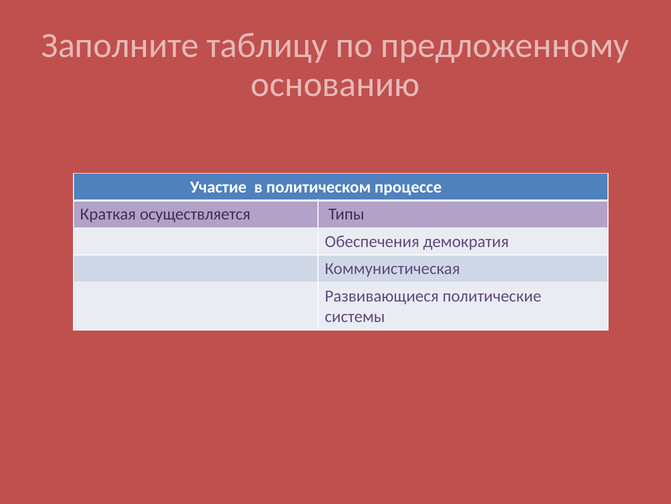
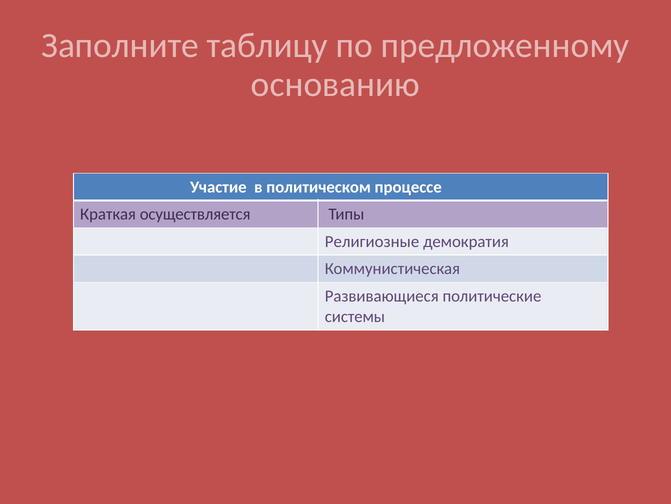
Обеспечения: Обеспечения -> Религиозные
